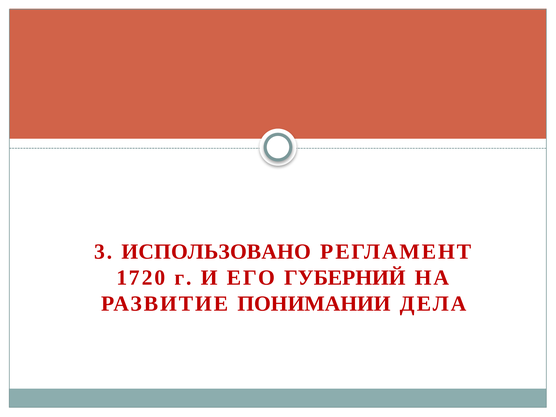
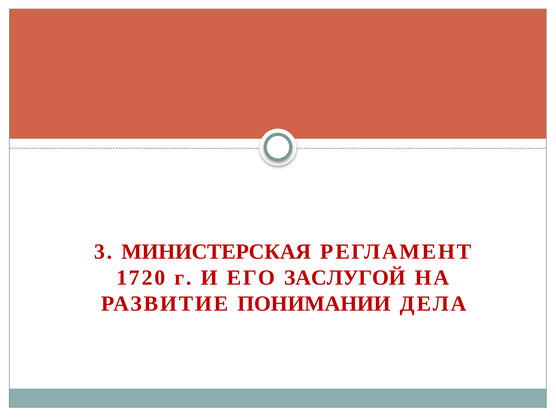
ИСПОЛЬЗОВАНО: ИСПОЛЬЗОВАНО -> МИНИСТЕРСКАЯ
ГУБЕРНИЙ: ГУБЕРНИЙ -> ЗАСЛУГОЙ
